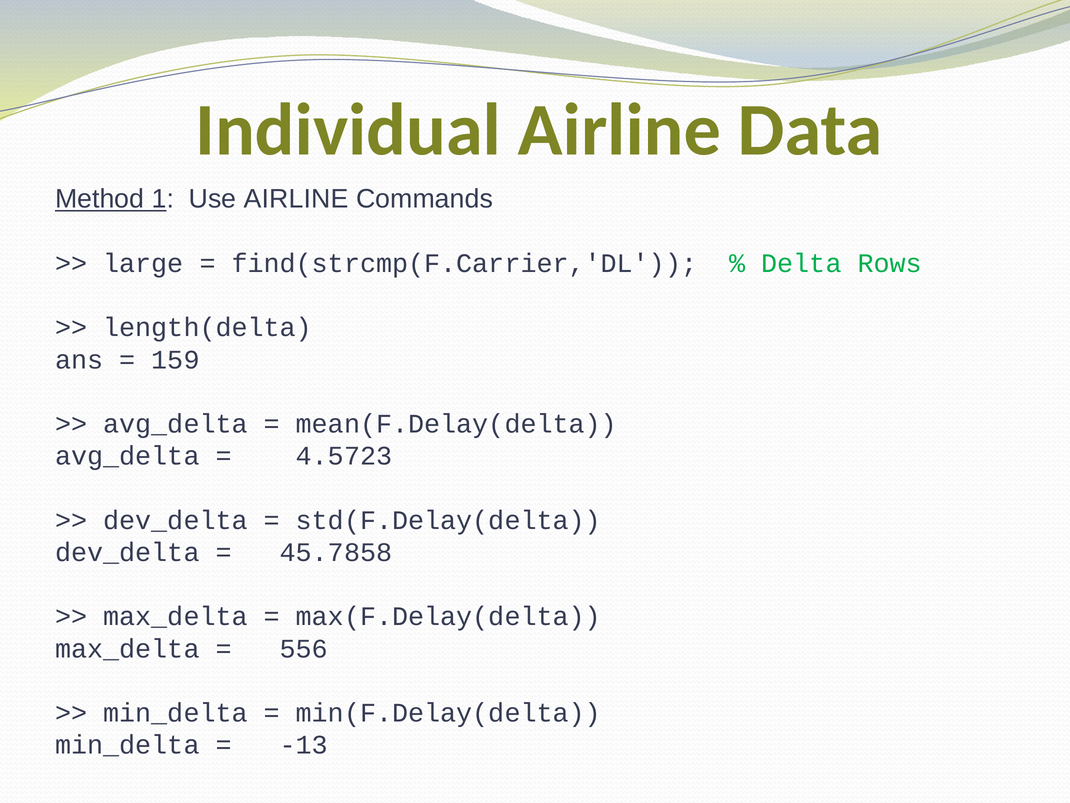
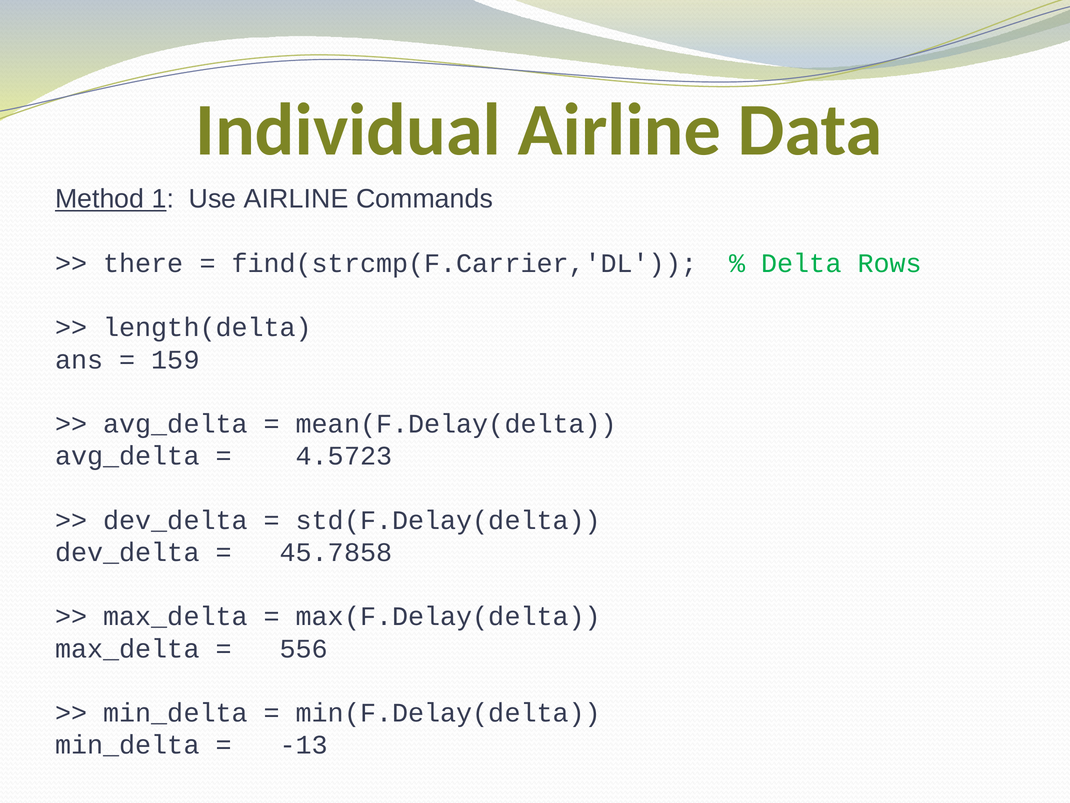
large: large -> there
